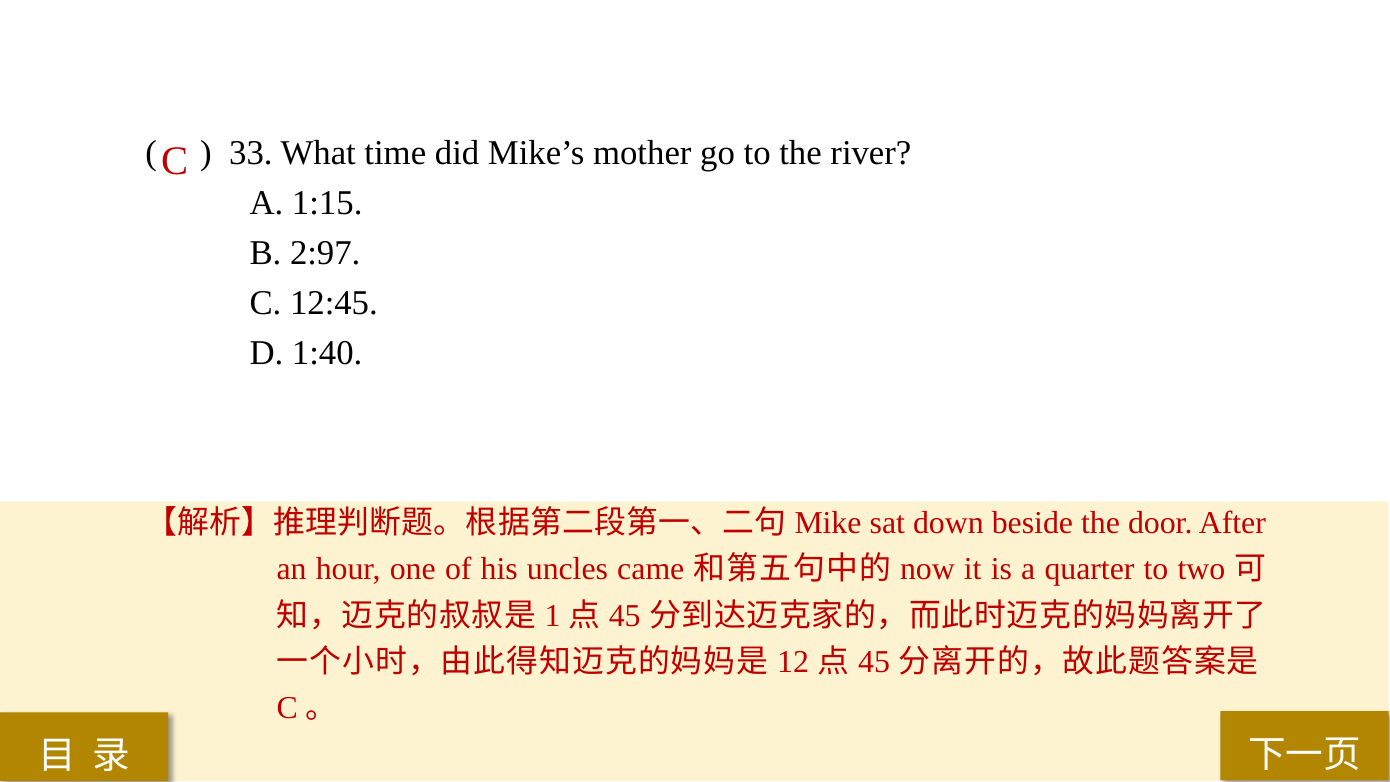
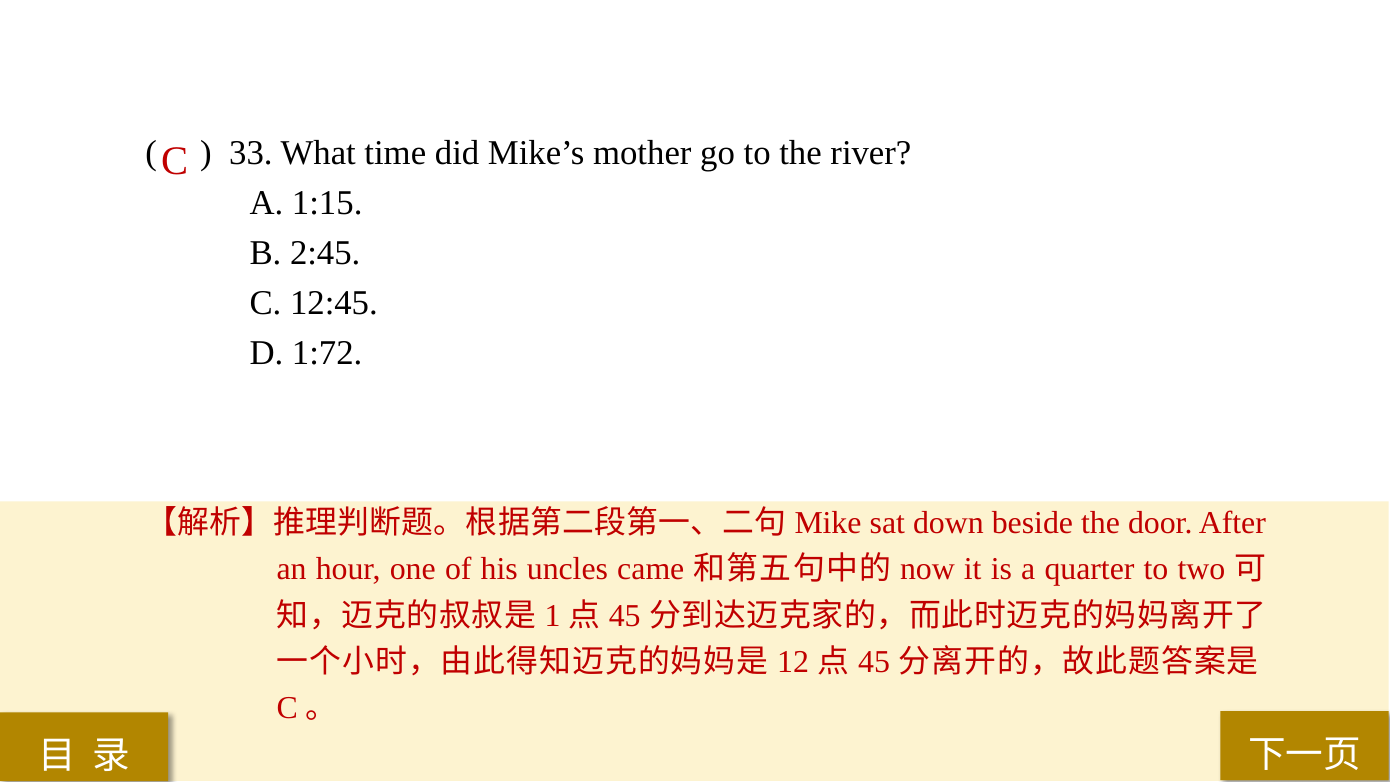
2:97: 2:97 -> 2:45
1:40: 1:40 -> 1:72
